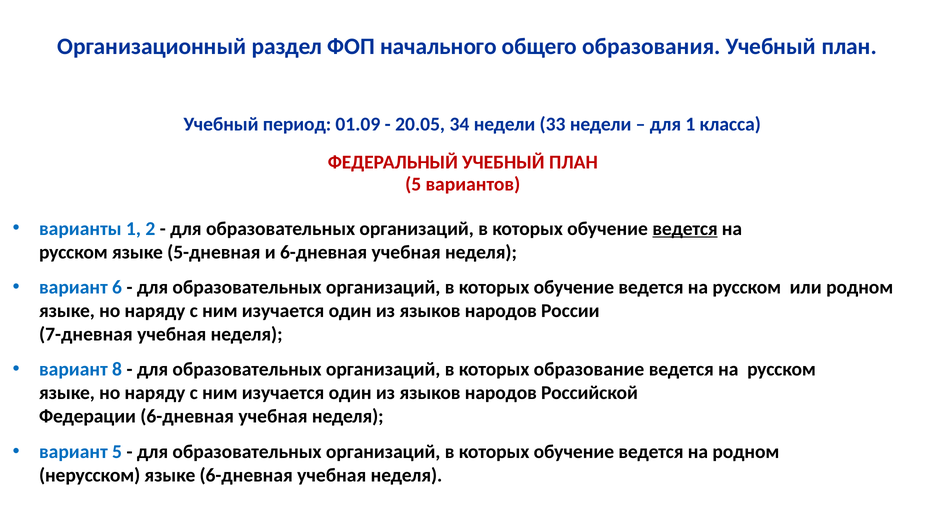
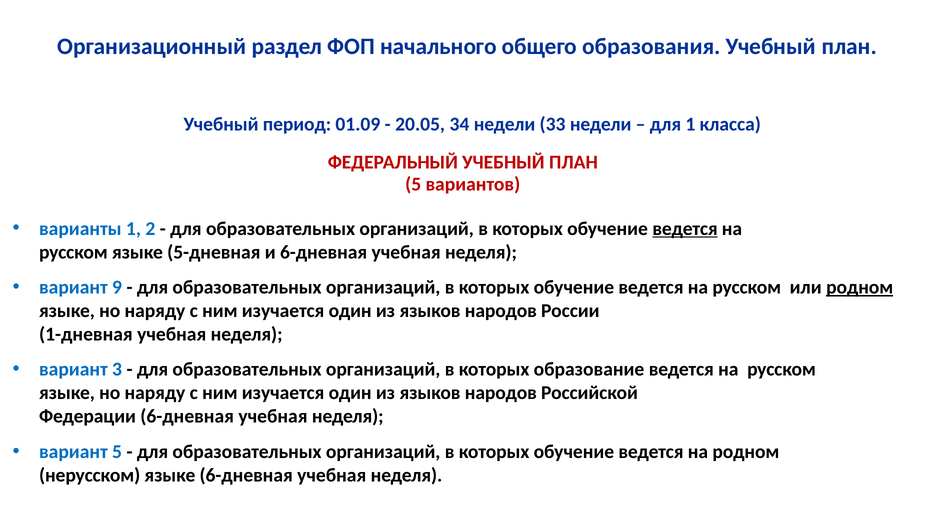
6: 6 -> 9
родном at (860, 287) underline: none -> present
7-дневная: 7-дневная -> 1-дневная
8: 8 -> 3
